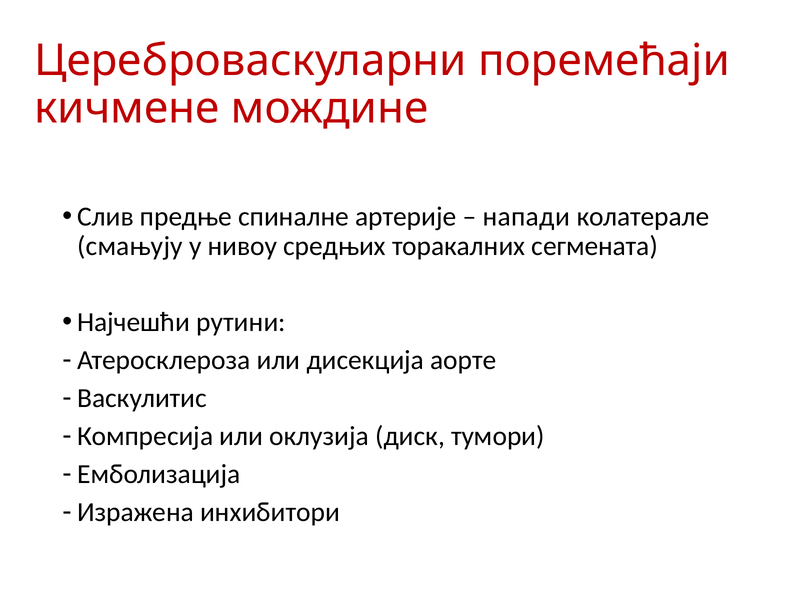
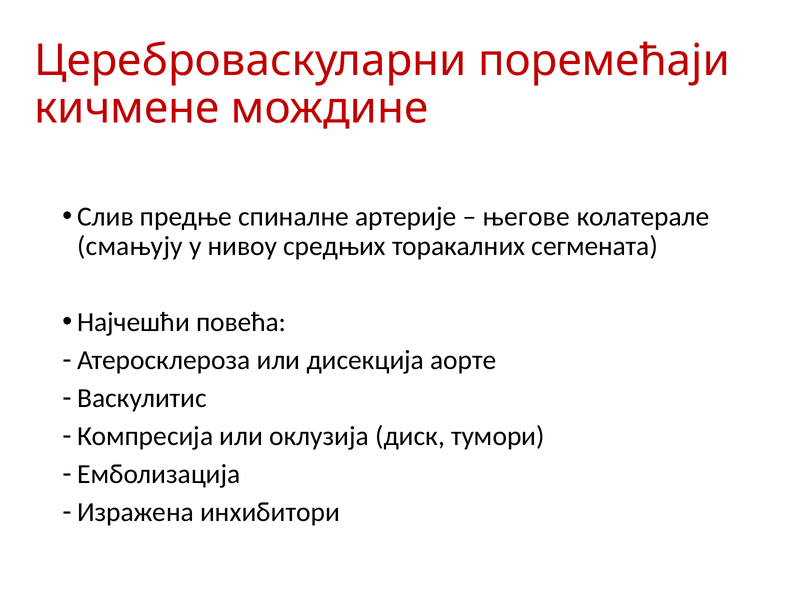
напади: напади -> његове
рутини: рутини -> повећа
